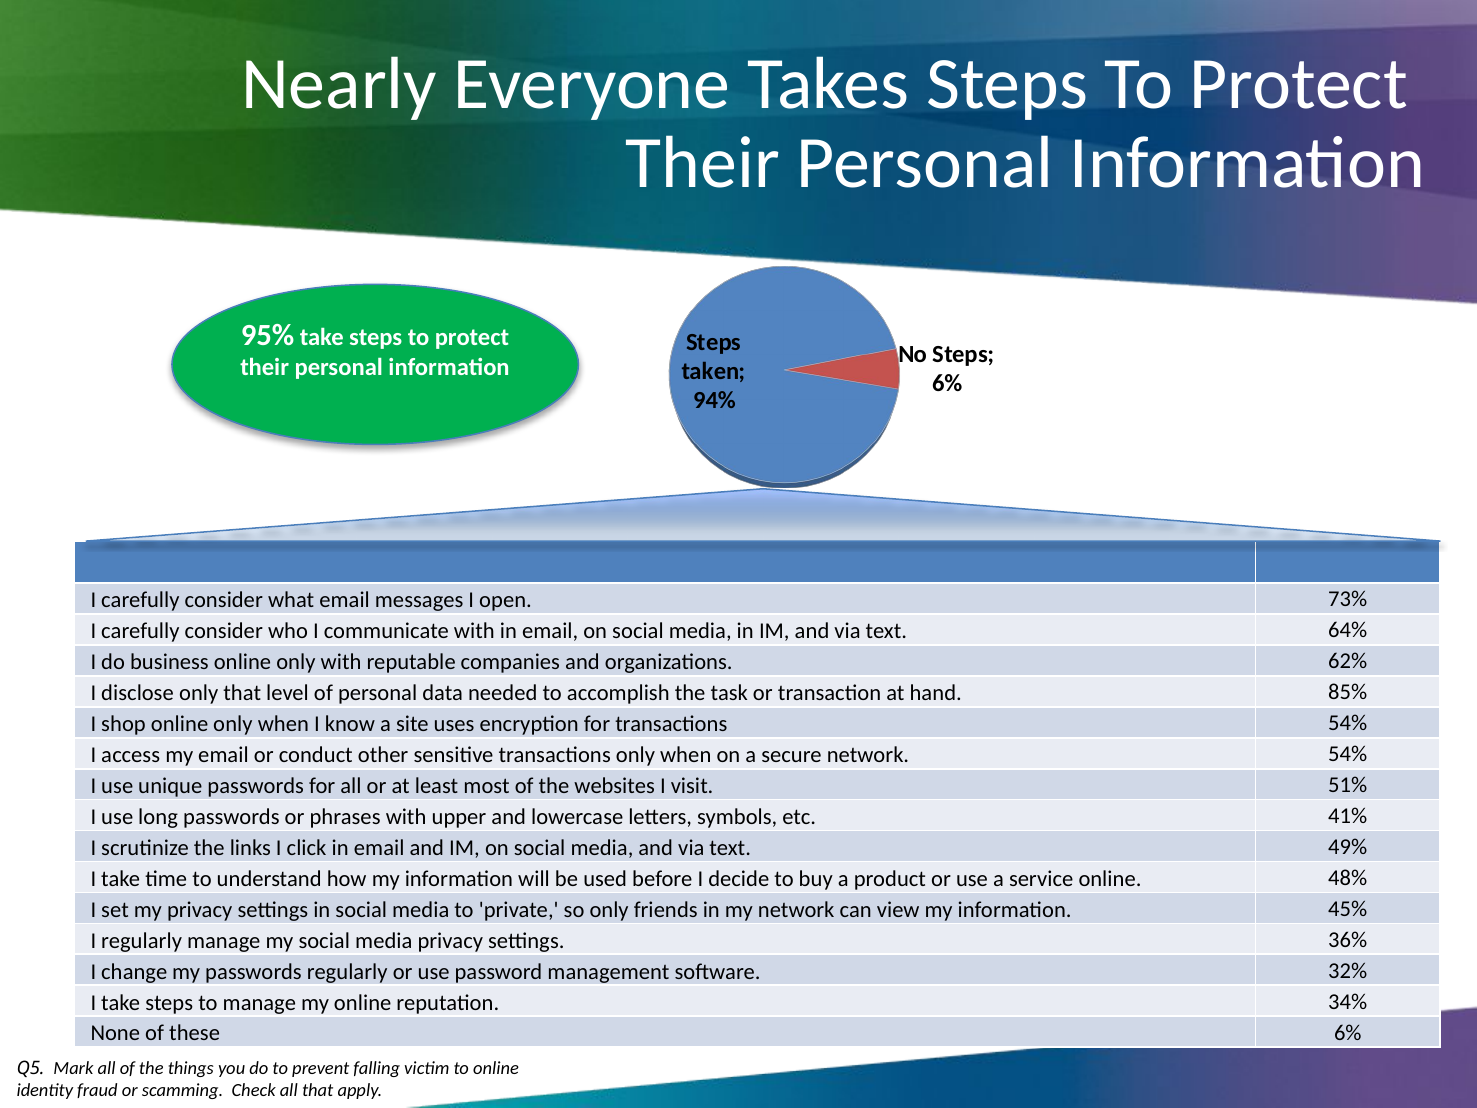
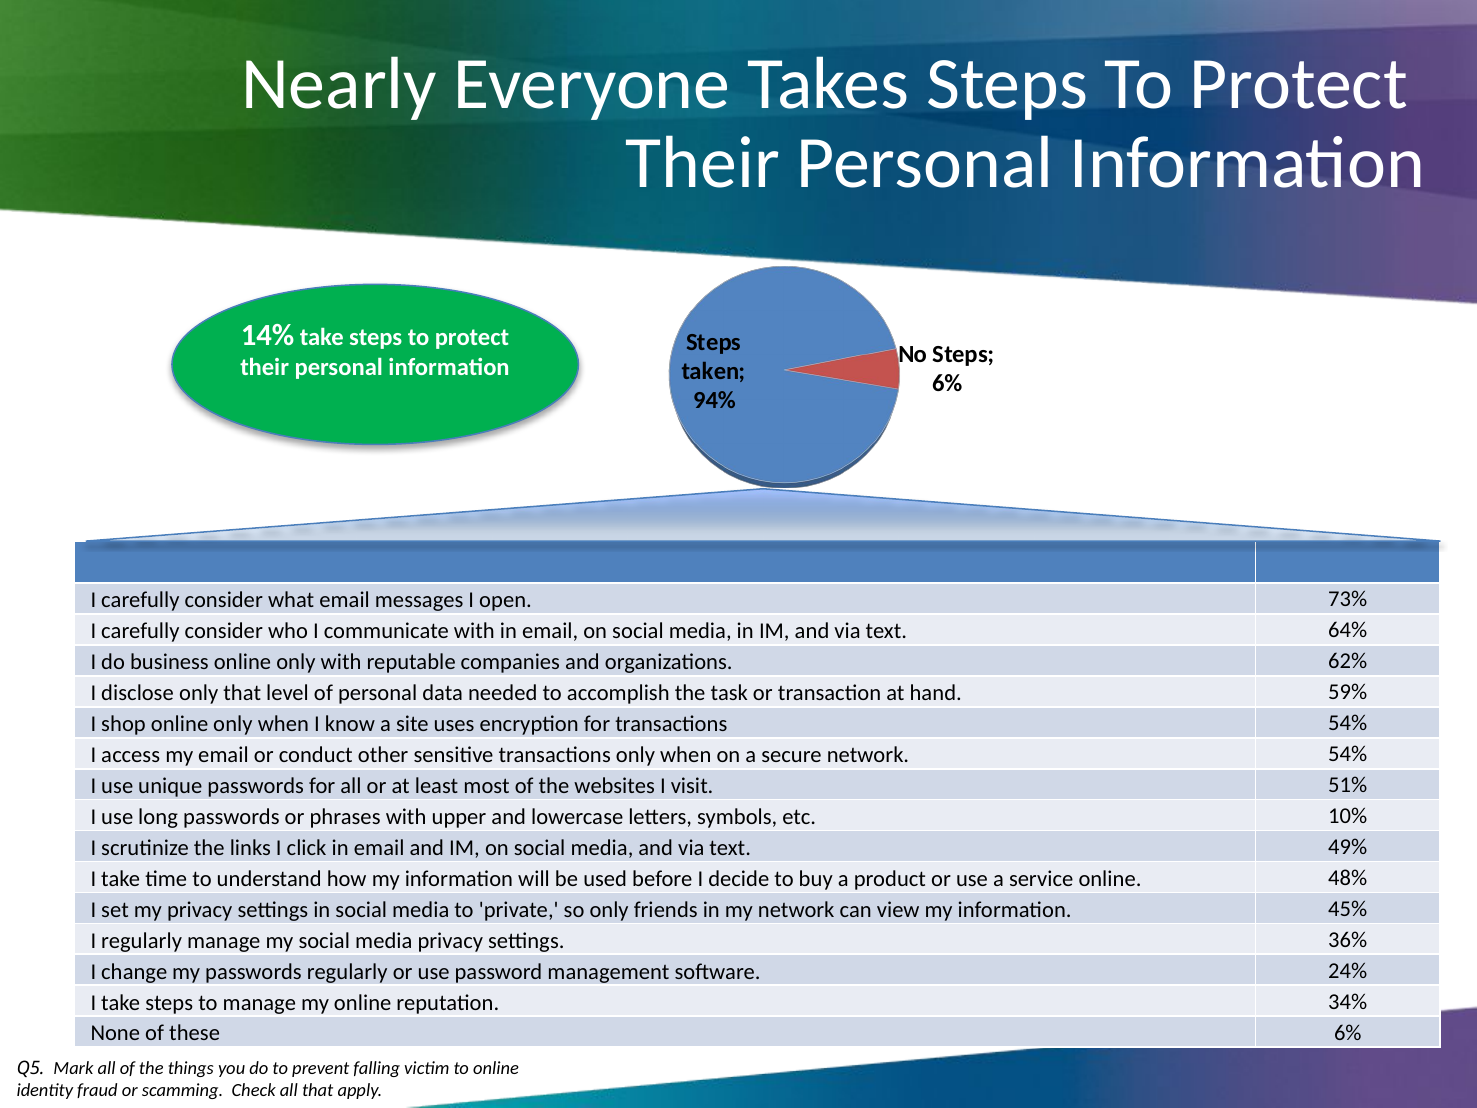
95%: 95% -> 14%
85%: 85% -> 59%
41%: 41% -> 10%
32%: 32% -> 24%
